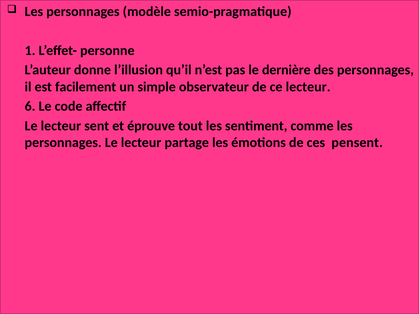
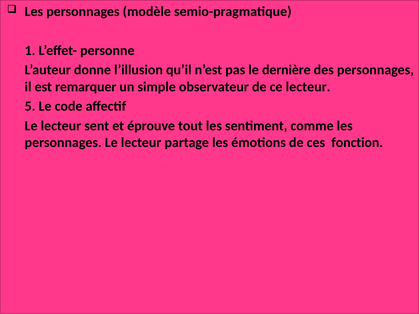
facilement: facilement -> remarquer
6: 6 -> 5
pensent: pensent -> fonction
